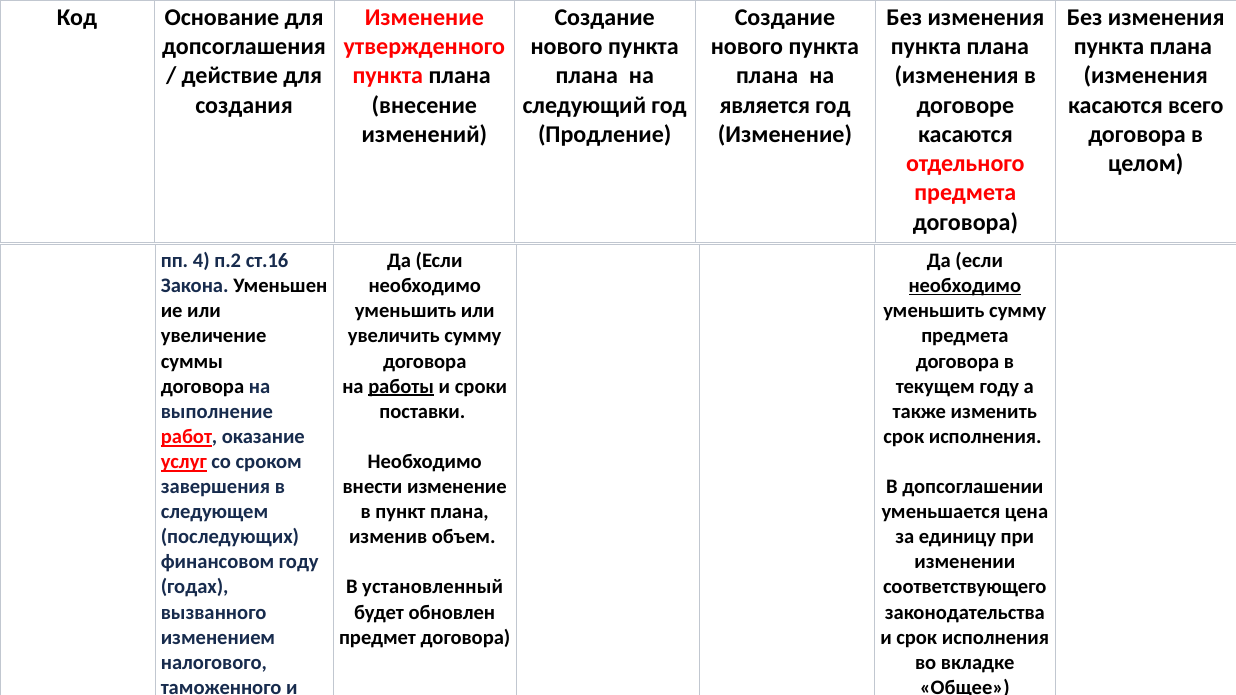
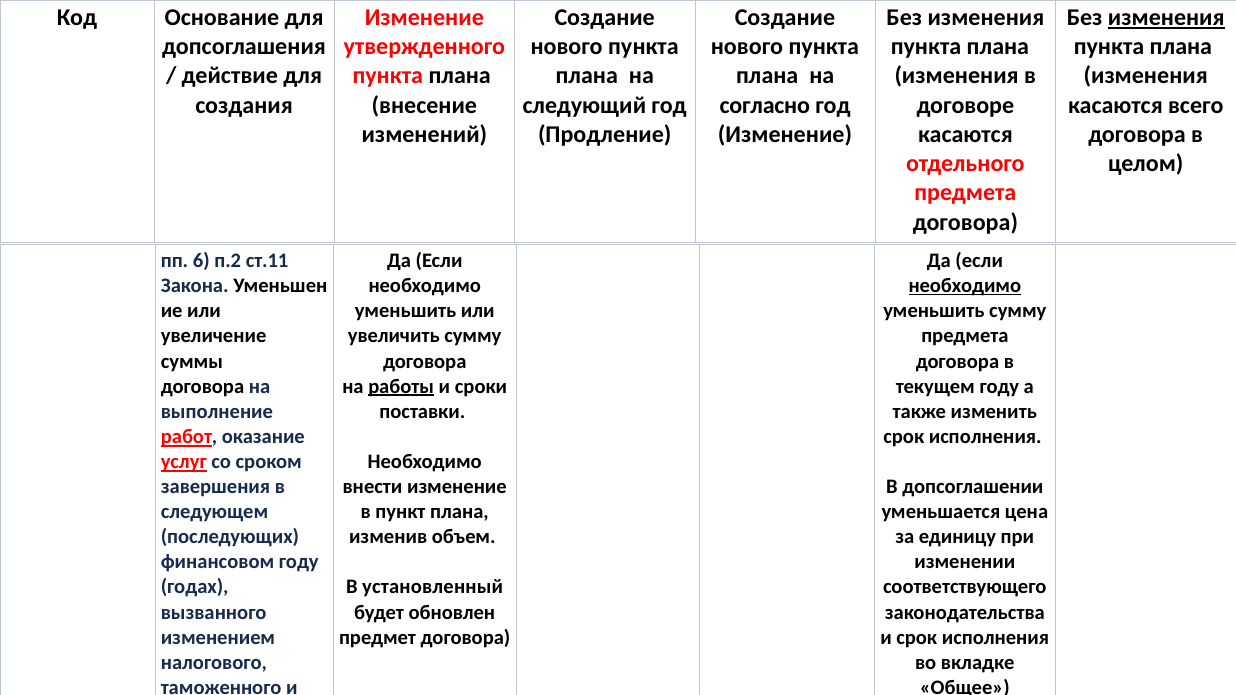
изменения at (1166, 18) underline: none -> present
является: является -> согласно
4: 4 -> 6
ст.16: ст.16 -> ст.11
